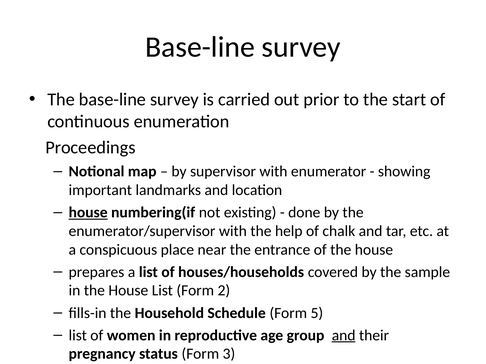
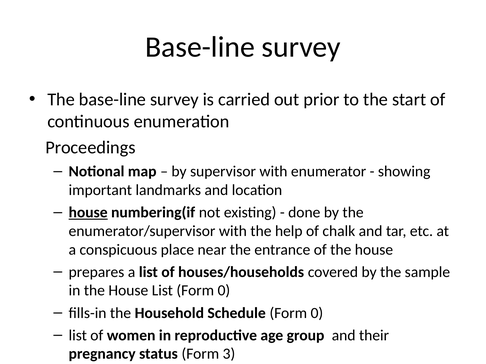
List Form 2: 2 -> 0
Schedule Form 5: 5 -> 0
and at (344, 336) underline: present -> none
